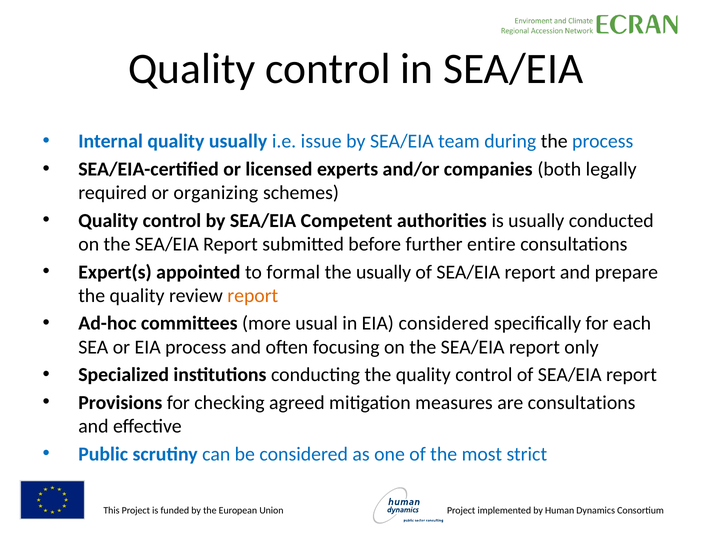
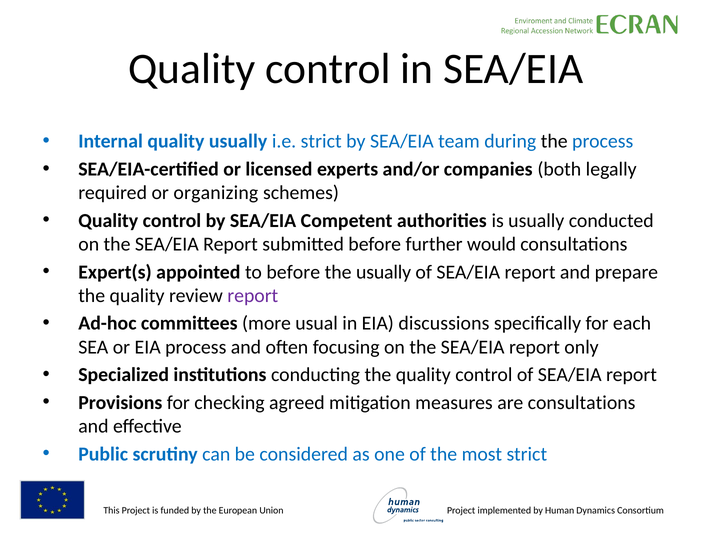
i.e issue: issue -> strict
entire: entire -> would
to formal: formal -> before
report at (253, 296) colour: orange -> purple
EIA considered: considered -> discussions
